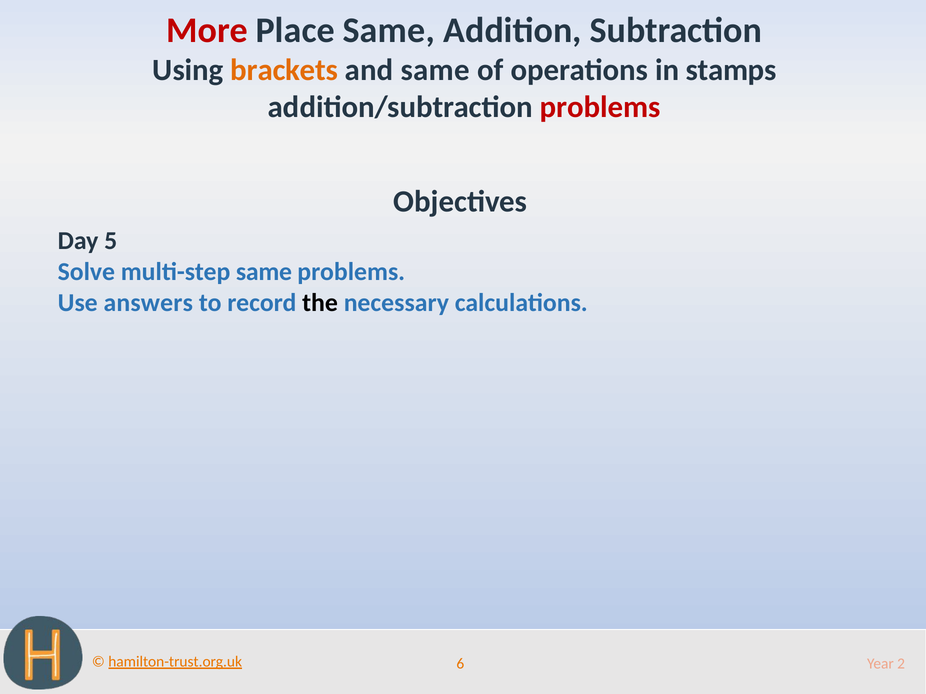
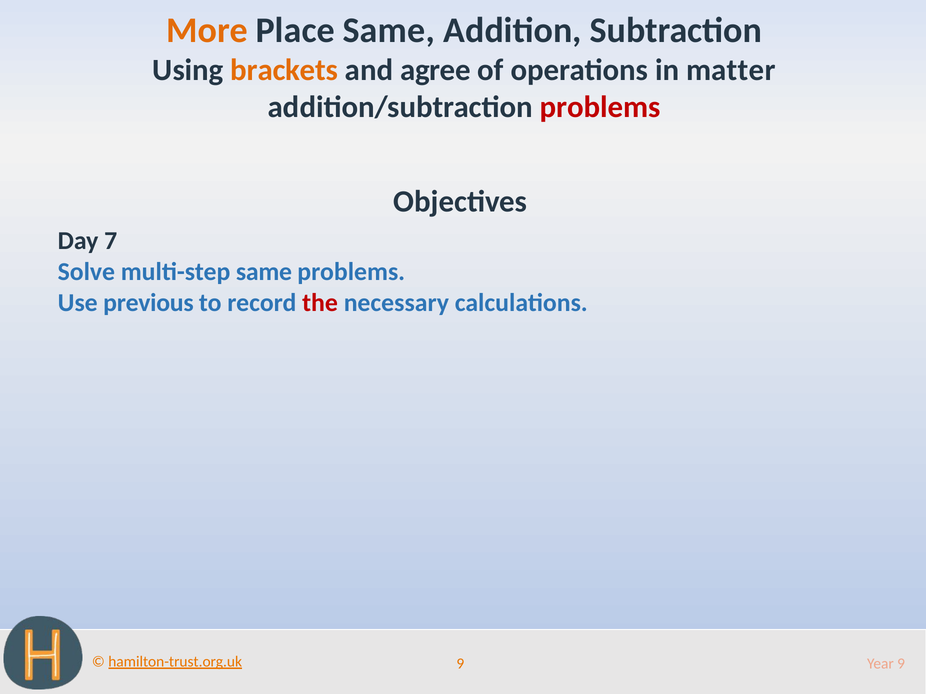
More colour: red -> orange
and same: same -> agree
stamps: stamps -> matter
5: 5 -> 7
answers: answers -> previous
the colour: black -> red
6 at (460, 664): 6 -> 9
Year 2: 2 -> 9
